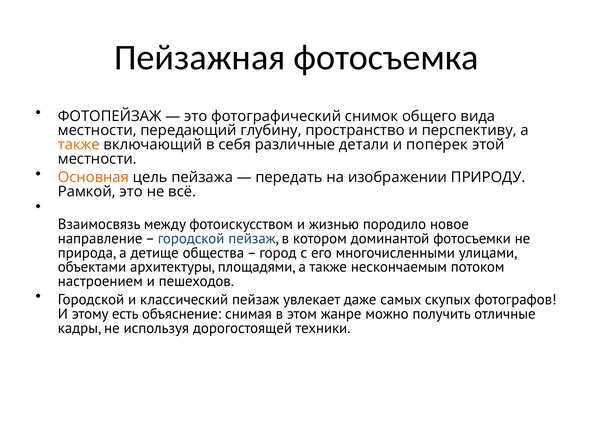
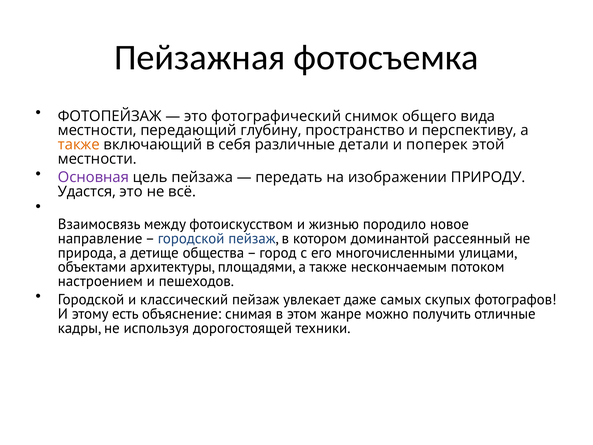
Основная colour: orange -> purple
Рамкой: Рамкой -> Удастся
фотосъемки: фотосъемки -> рассеянный
